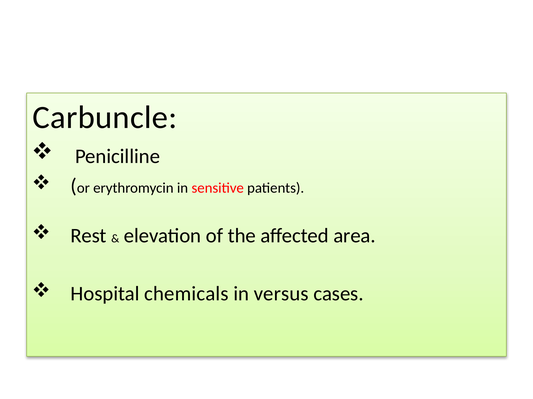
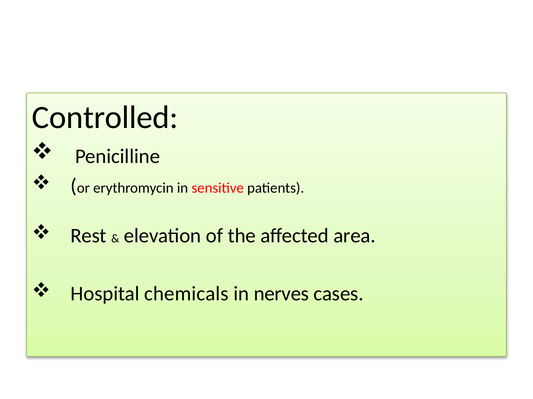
Carbuncle: Carbuncle -> Controlled
versus: versus -> nerves
